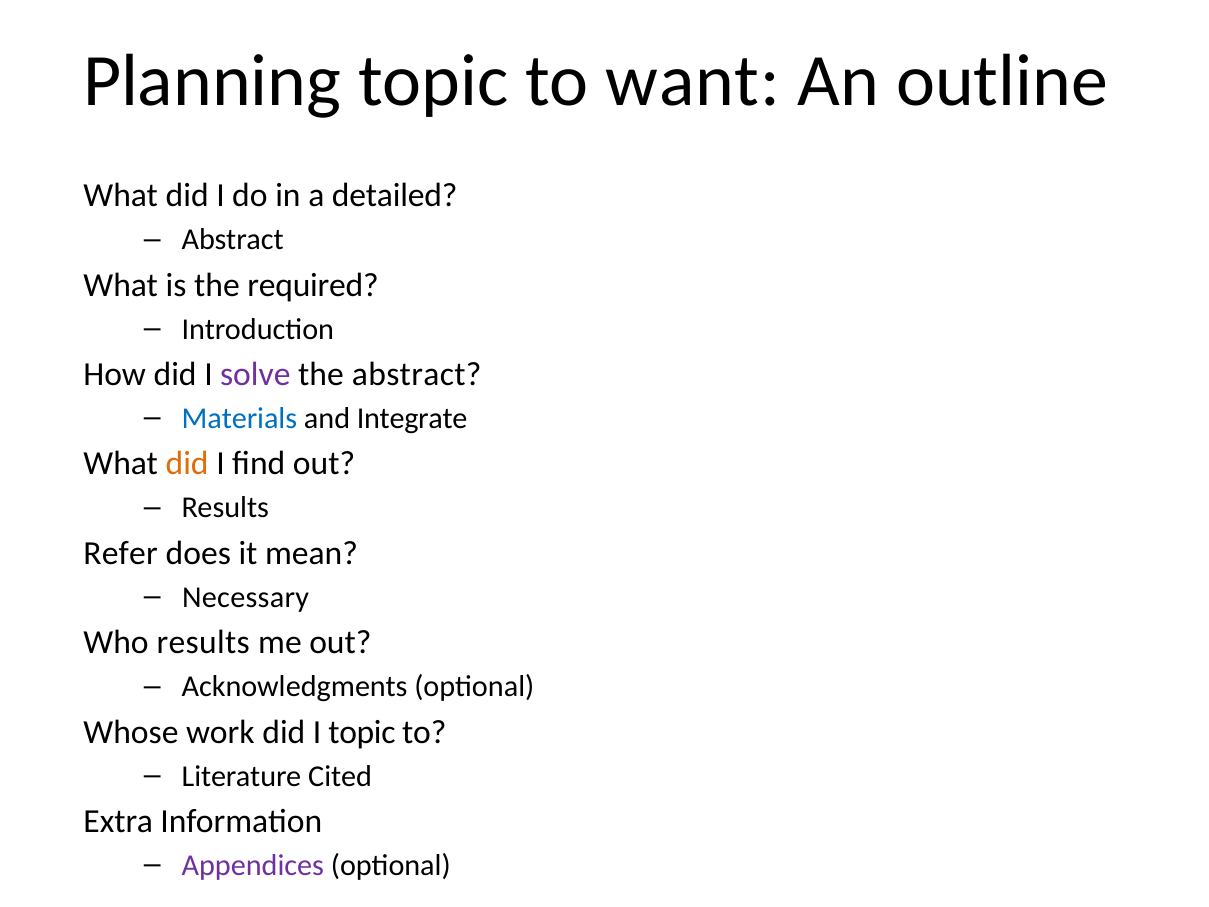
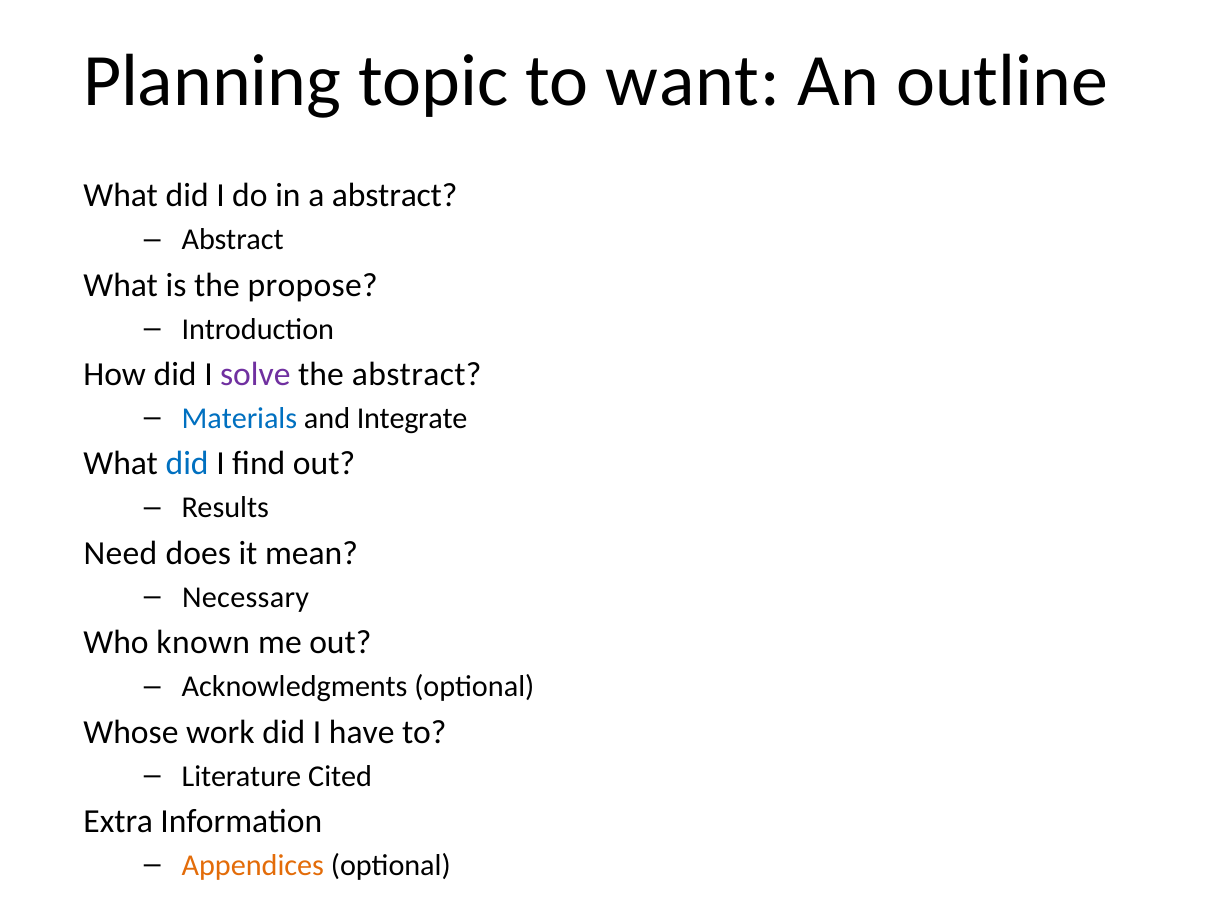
a detailed: detailed -> abstract
required: required -> propose
did at (187, 464) colour: orange -> blue
Refer: Refer -> Need
Who results: results -> known
I topic: topic -> have
Appendices colour: purple -> orange
